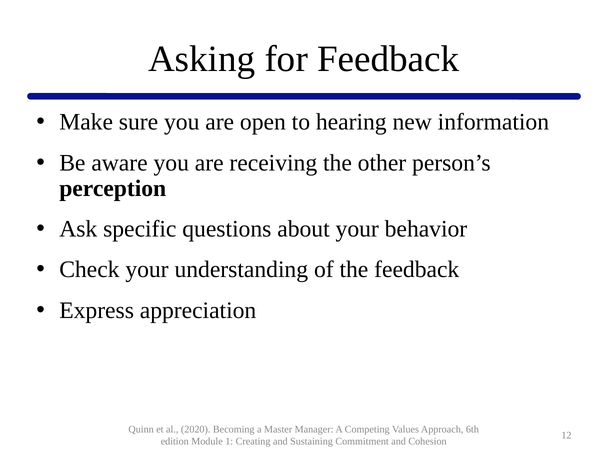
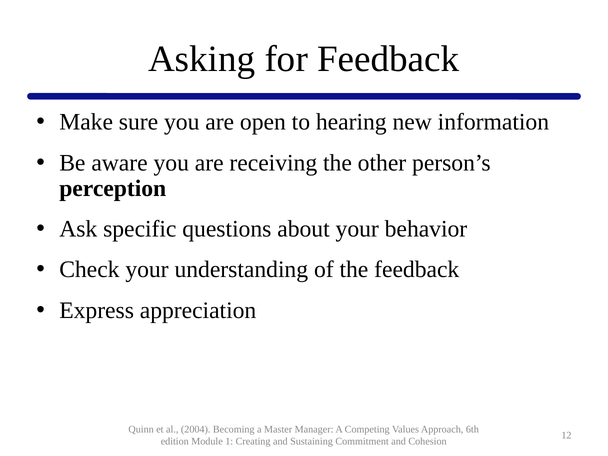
2020: 2020 -> 2004
